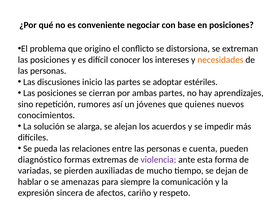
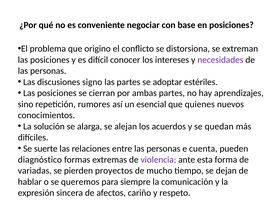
necesidades colour: orange -> purple
inicio: inicio -> signo
jóvenes: jóvenes -> esencial
impedir: impedir -> quedan
pueda: pueda -> suerte
auxiliadas: auxiliadas -> proyectos
amenazas: amenazas -> queremos
